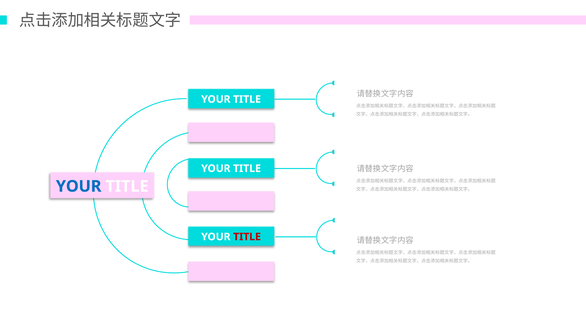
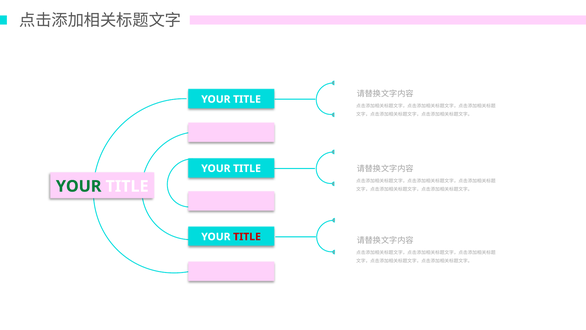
YOUR at (79, 186) colour: blue -> green
